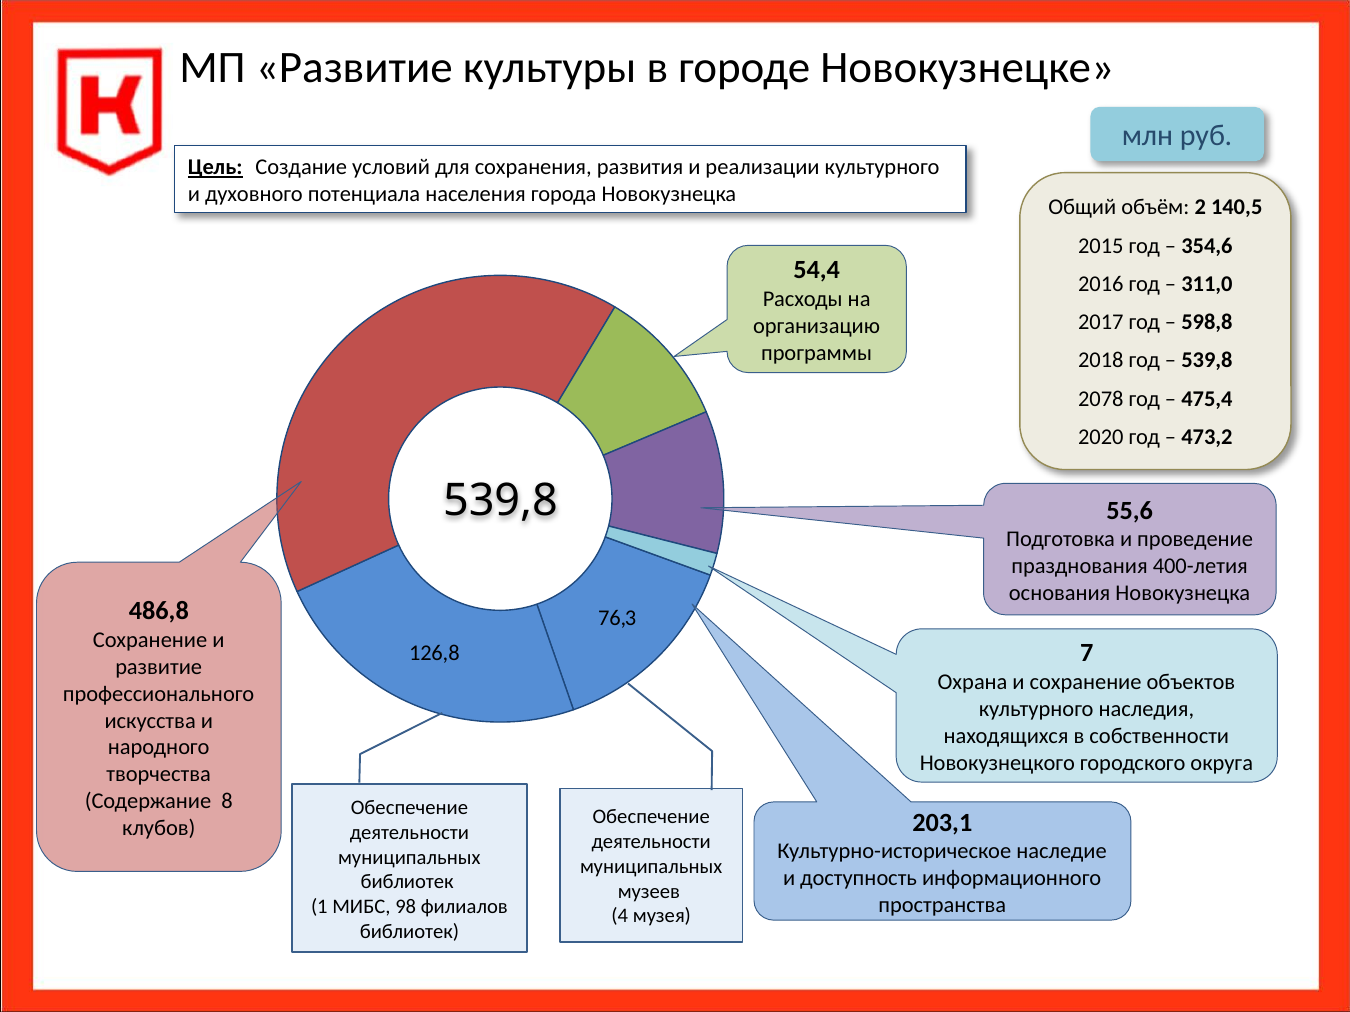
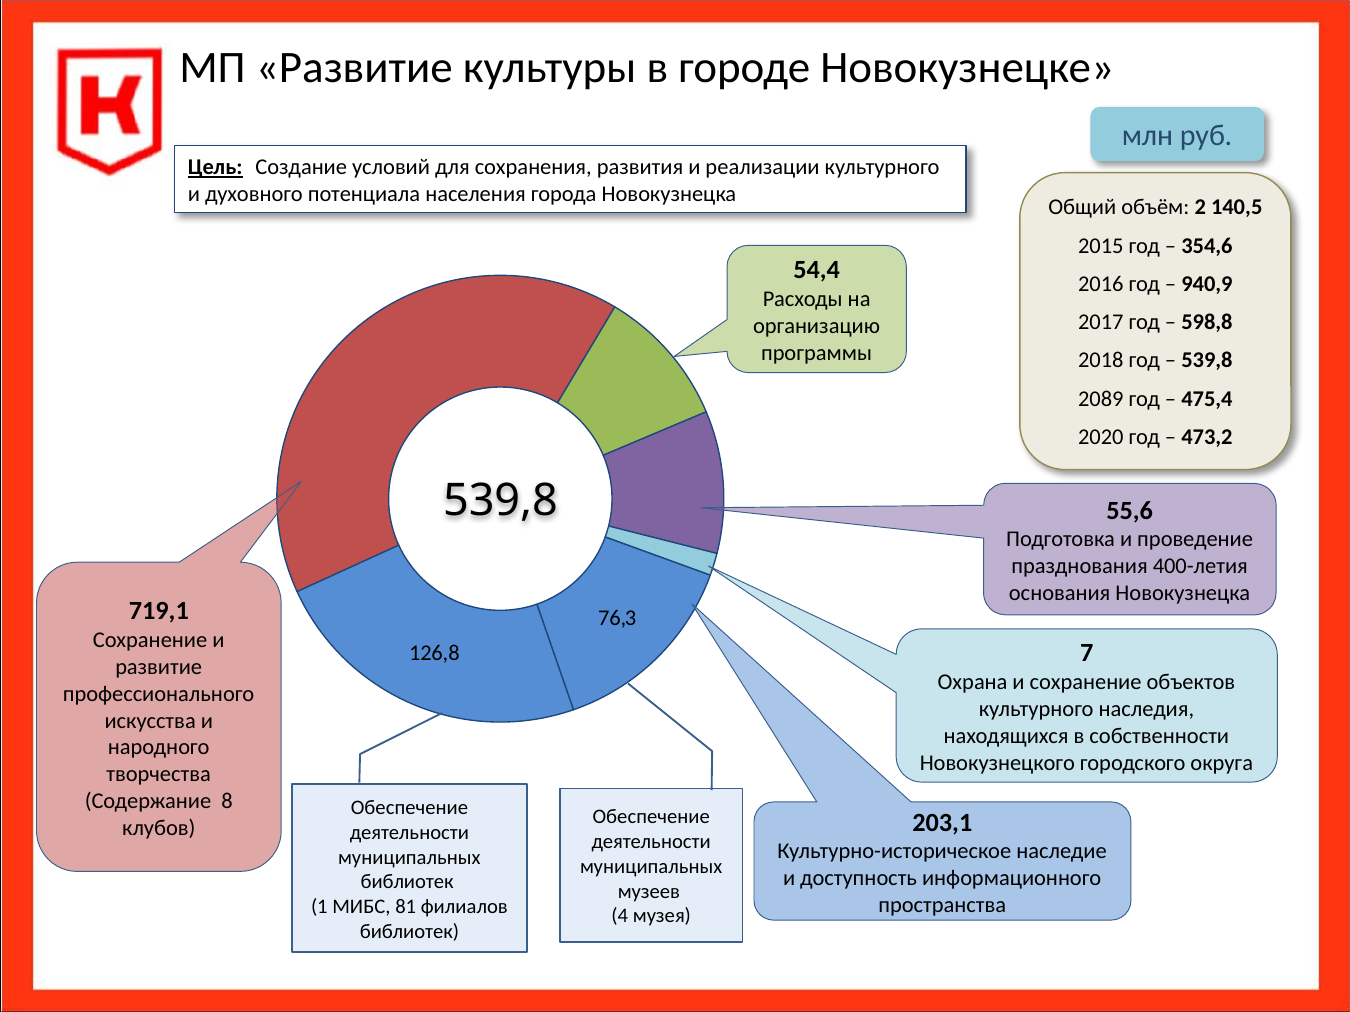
311,0: 311,0 -> 940,9
2078: 2078 -> 2089
486,8: 486,8 -> 719,1
98: 98 -> 81
